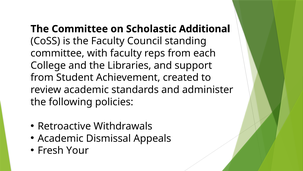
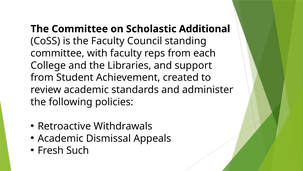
Your: Your -> Such
